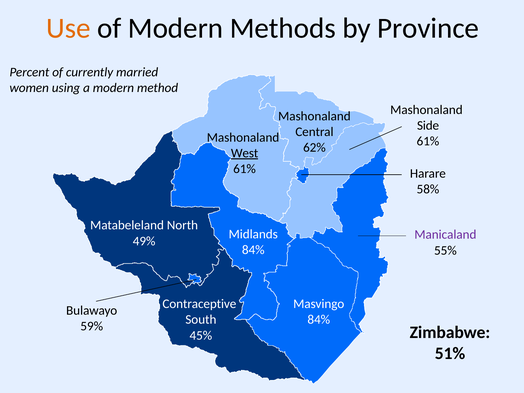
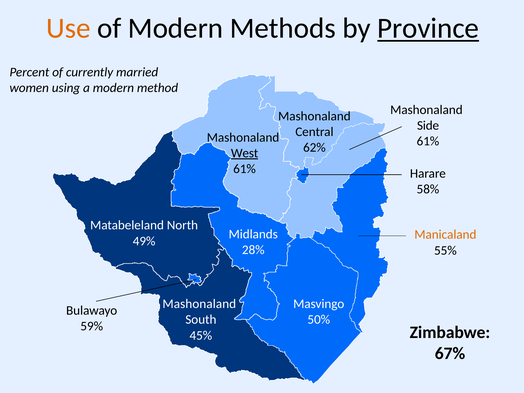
Province underline: none -> present
Manicaland colour: purple -> orange
84% at (253, 250): 84% -> 28%
Contraceptive at (199, 304): Contraceptive -> Mashonaland
84% at (319, 320): 84% -> 50%
51%: 51% -> 67%
